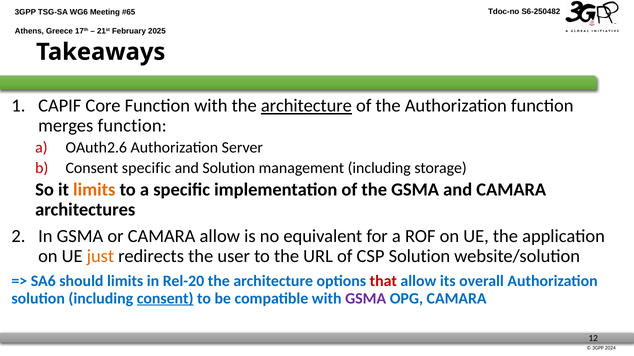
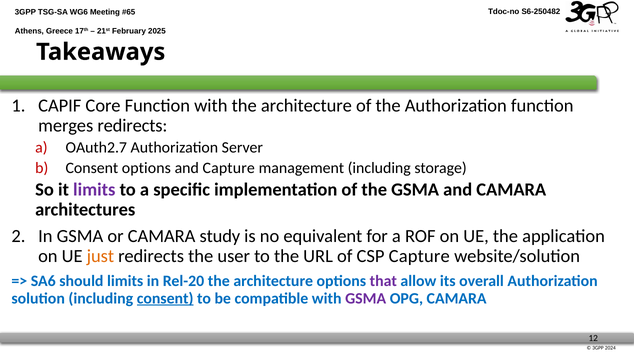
architecture at (306, 106) underline: present -> none
merges function: function -> redirects
OAuth2.6: OAuth2.6 -> OAuth2.7
Consent specific: specific -> options
and Solution: Solution -> Capture
limits at (94, 190) colour: orange -> purple
CAMARA allow: allow -> study
CSP Solution: Solution -> Capture
that colour: red -> purple
